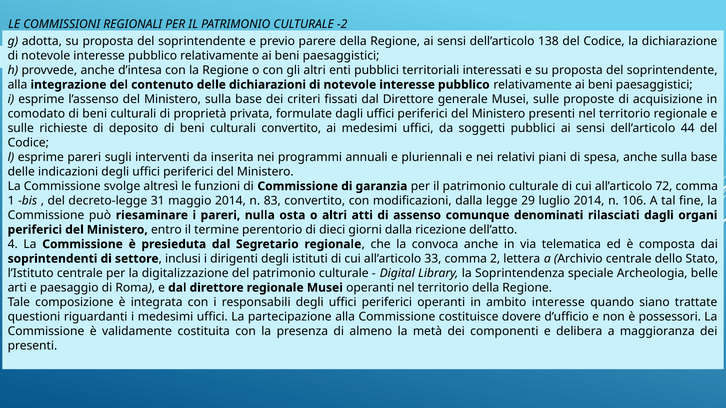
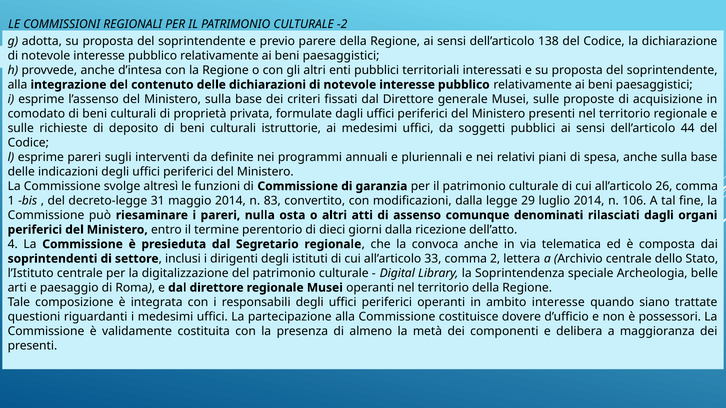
culturali convertito: convertito -> istruttorie
inserita: inserita -> definite
72: 72 -> 26
